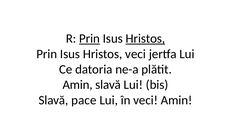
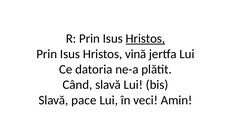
Prin at (90, 39) underline: present -> none
Hristos veci: veci -> vină
Amin at (78, 85): Amin -> Când
